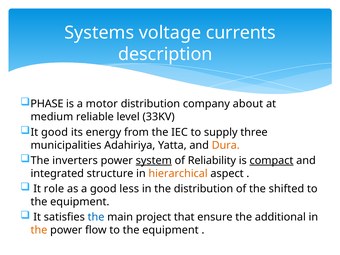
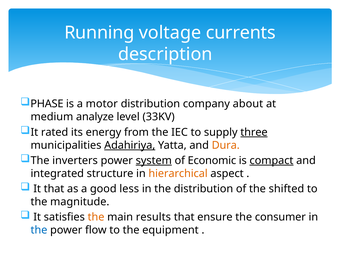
Systems: Systems -> Running
reliable: reliable -> analyze
It good: good -> rated
three underline: none -> present
Adahiriya underline: none -> present
Reliability: Reliability -> Economic
It role: role -> that
equipment at (80, 202): equipment -> magnitude
the at (96, 217) colour: blue -> orange
project: project -> results
additional: additional -> consumer
the at (39, 230) colour: orange -> blue
